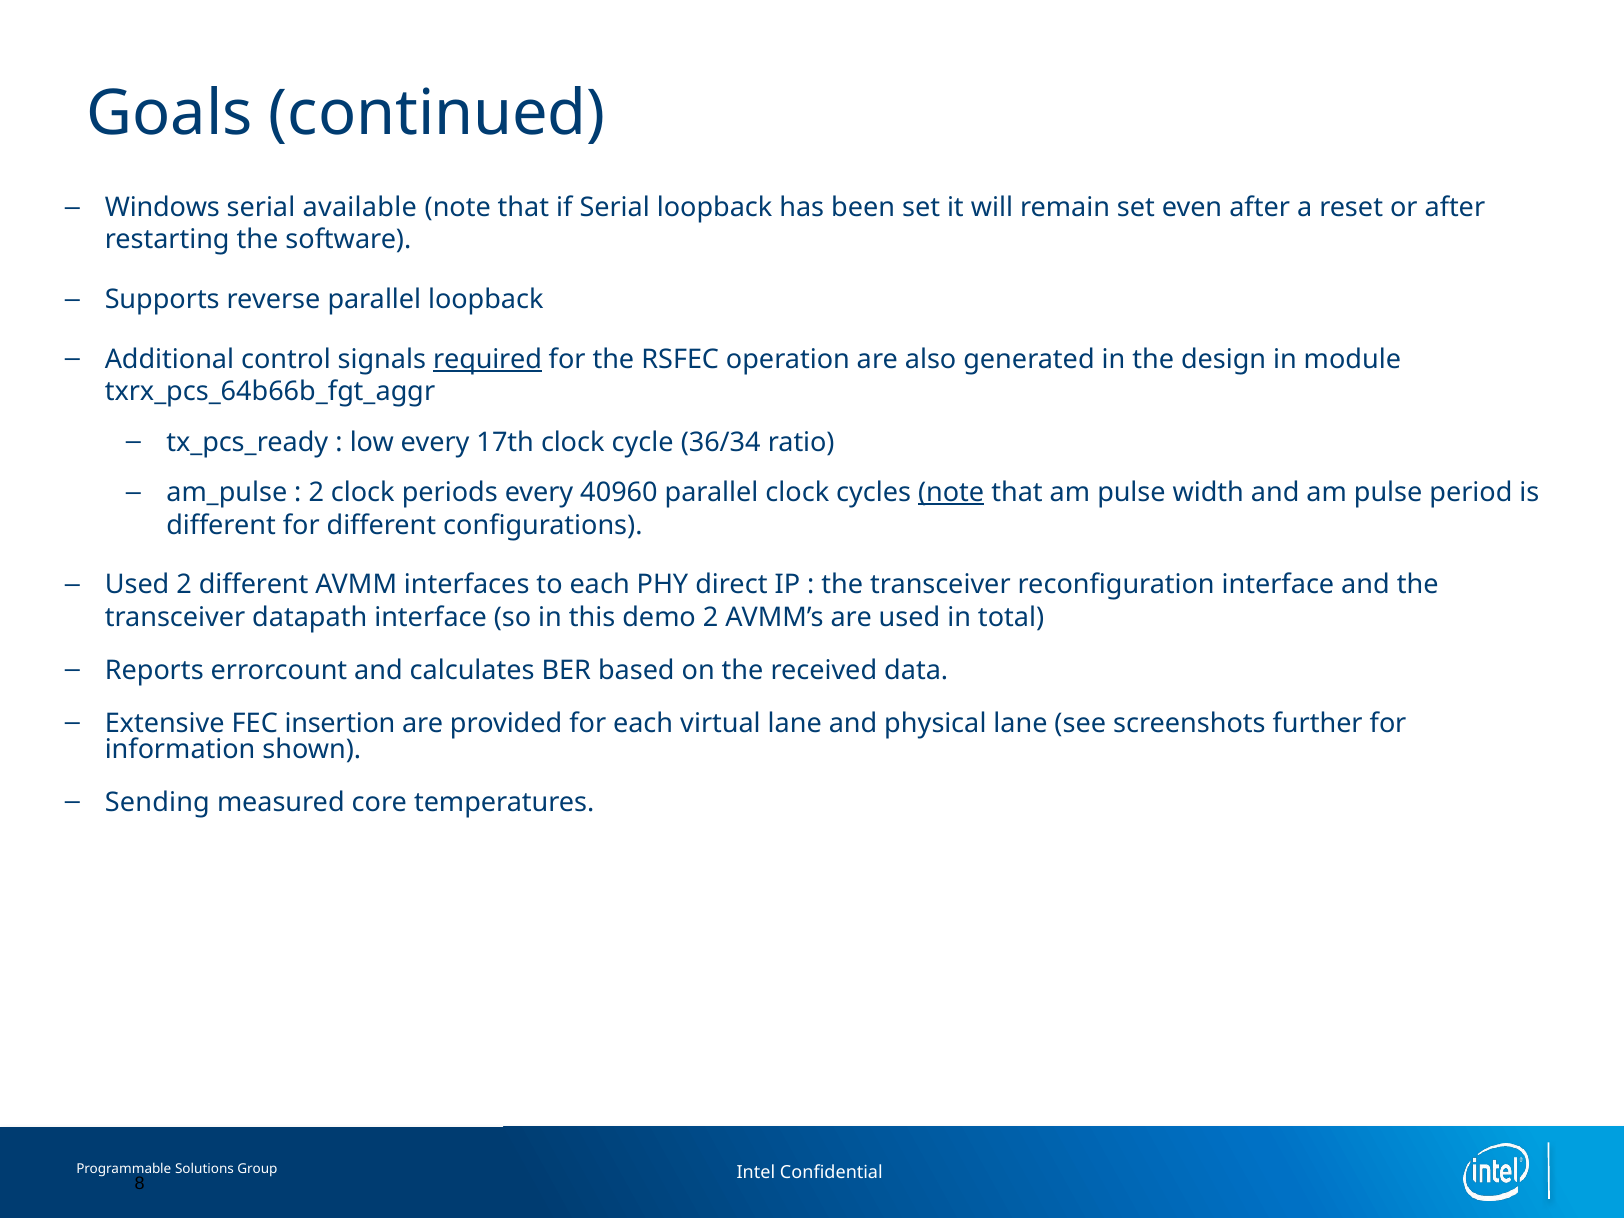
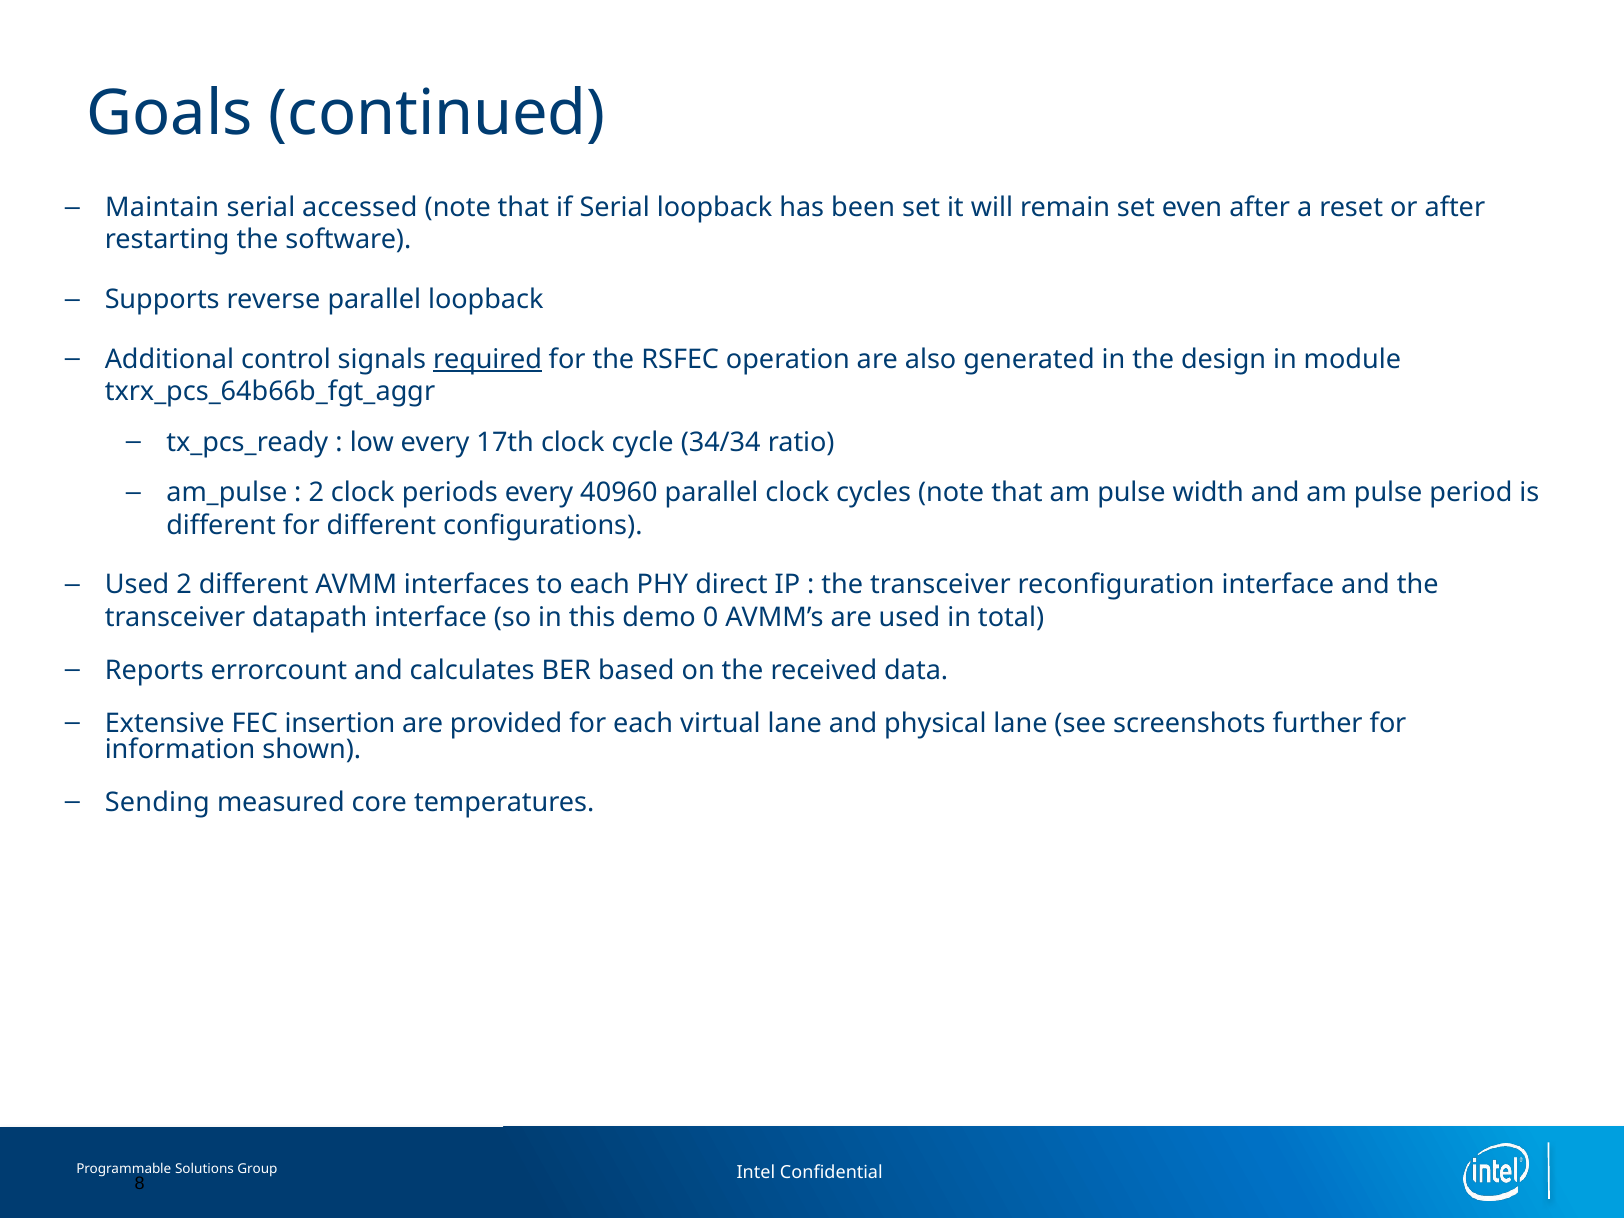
Windows: Windows -> Maintain
available: available -> accessed
36/34: 36/34 -> 34/34
note at (951, 493) underline: present -> none
demo 2: 2 -> 0
